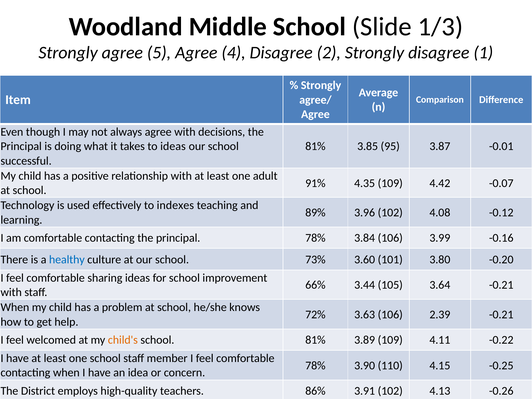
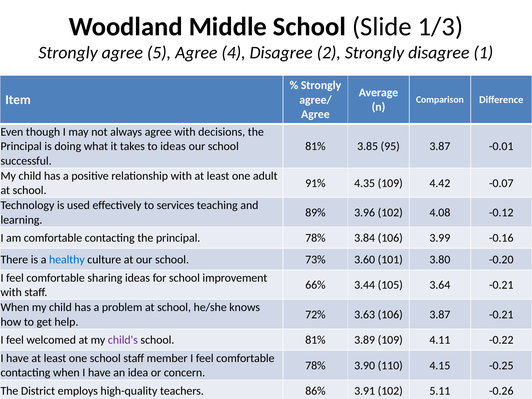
indexes: indexes -> services
106 2.39: 2.39 -> 3.87
child's colour: orange -> purple
4.13: 4.13 -> 5.11
